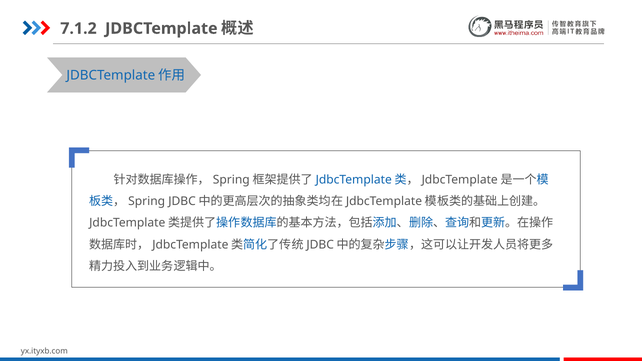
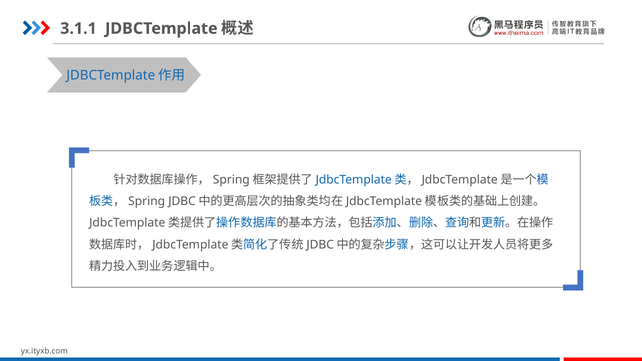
7.1.2: 7.1.2 -> 3.1.1
